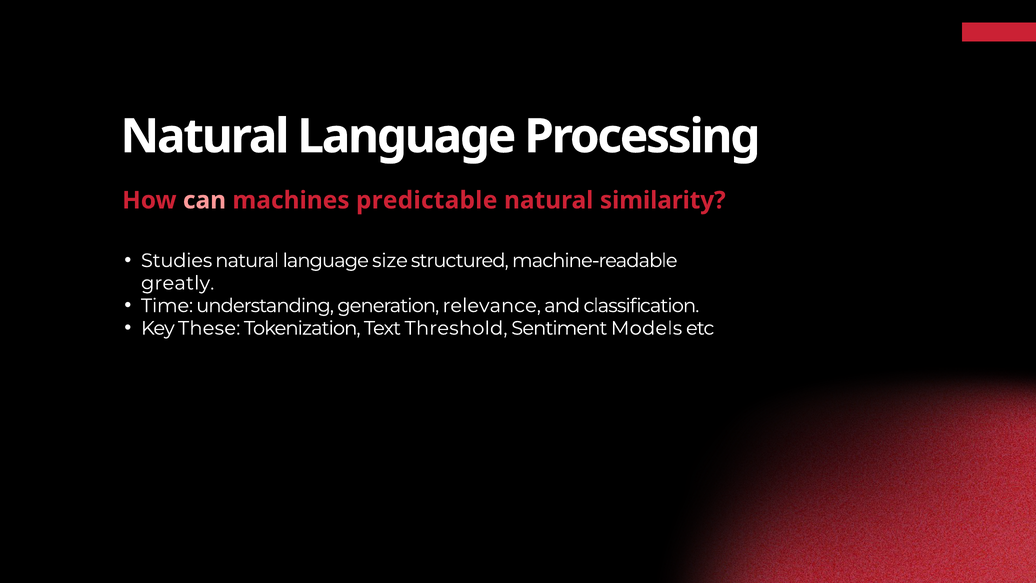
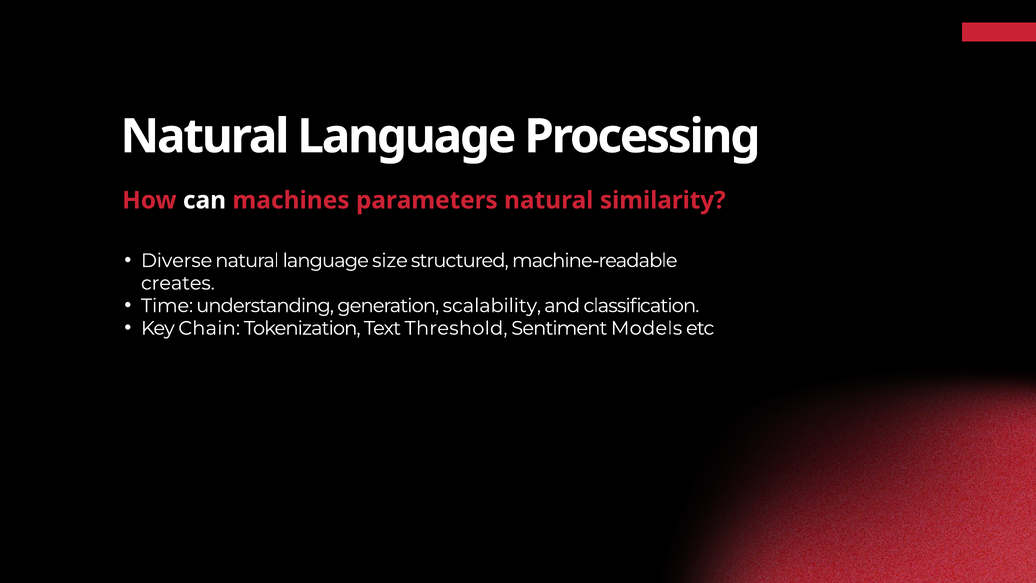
can colour: pink -> white
predictable: predictable -> parameters
Studies: Studies -> Diverse
greatly: greatly -> creates
relevance: relevance -> scalability
These: These -> Chain
